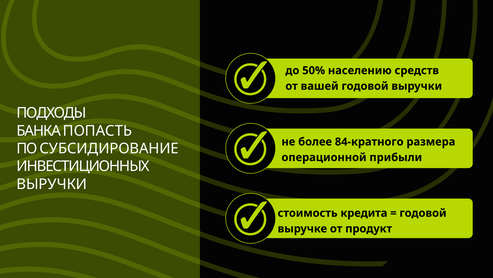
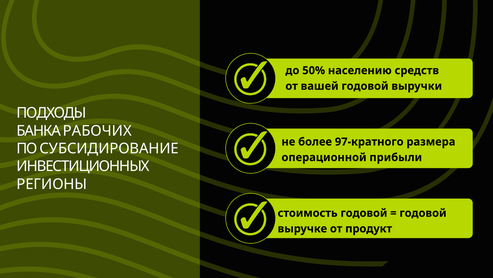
ПОПАСТЬ: ПОПАСТЬ -> РАБОЧИХ
84-кратного: 84-кратного -> 97-кратного
ВЫРУЧКИ at (52, 184): ВЫРУЧКИ -> РЕГИОНЫ
стоимость кредита: кредита -> годовой
